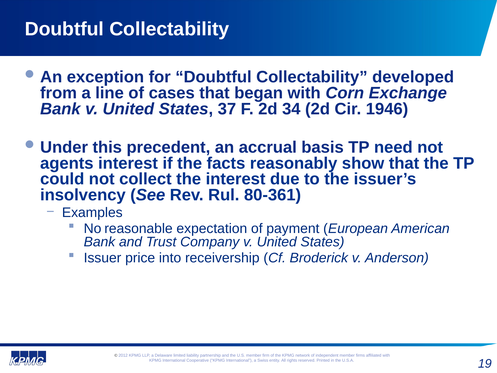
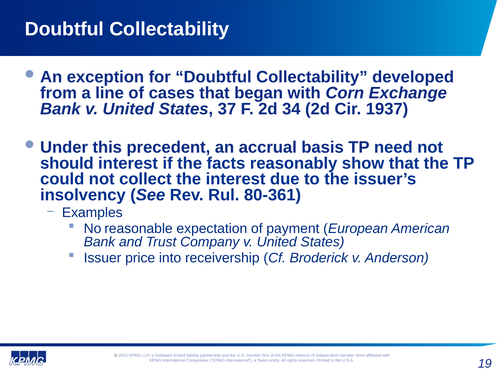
1946: 1946 -> 1937
agents: agents -> should
